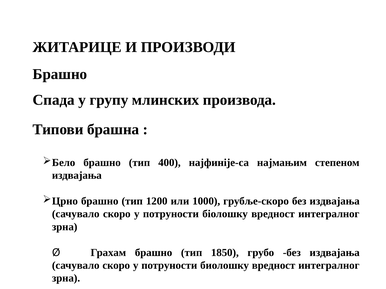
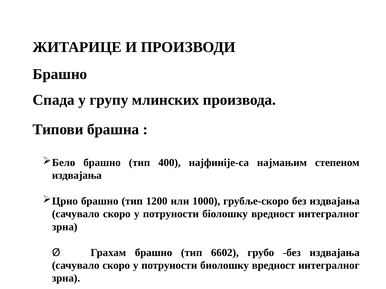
1850: 1850 -> 6602
